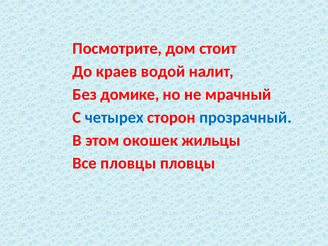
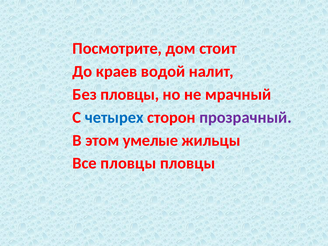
Без домике: домике -> пловцы
прозрачный colour: blue -> purple
окошек: окошек -> умелые
